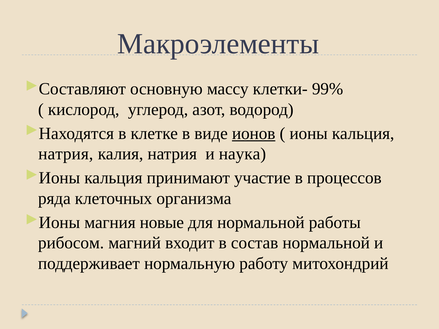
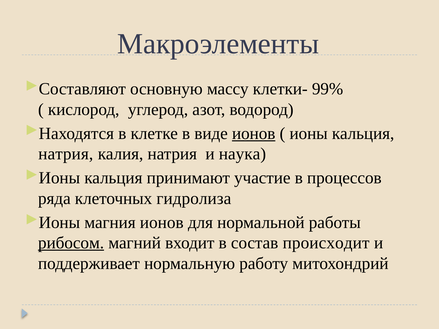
организма: организма -> гидролиза
магния новые: новые -> ионов
рибосом underline: none -> present
состав нормальной: нормальной -> происходит
